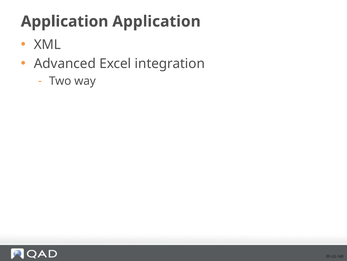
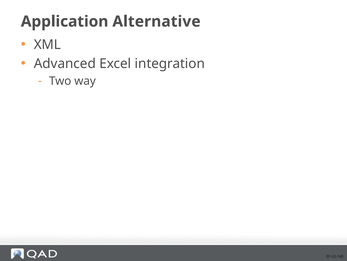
Application Application: Application -> Alternative
